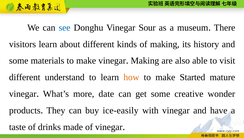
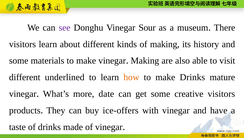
see colour: blue -> purple
understand: understand -> underlined
make Started: Started -> Drinks
creative wonder: wonder -> visitors
ice-easily: ice-easily -> ice-offers
